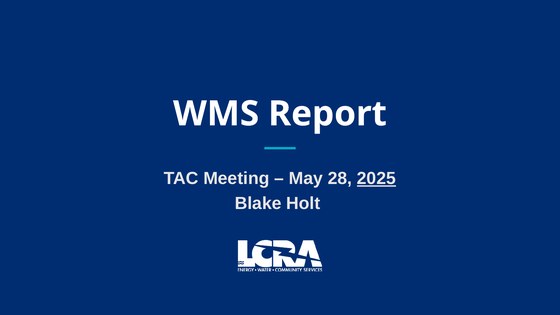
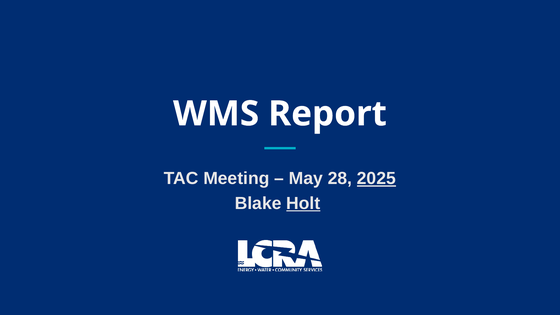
Holt underline: none -> present
